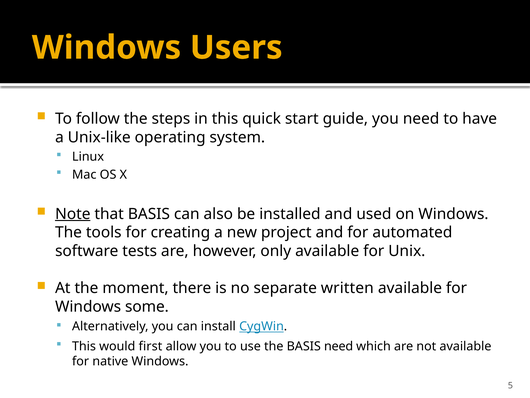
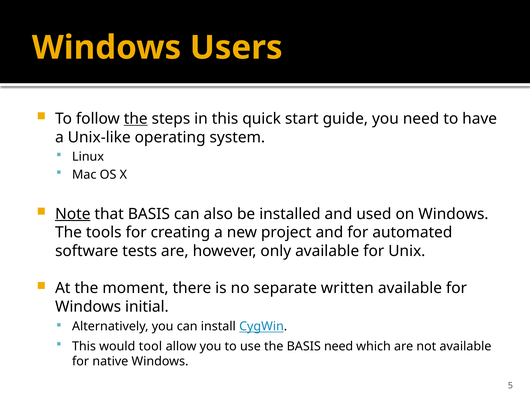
the at (136, 119) underline: none -> present
some: some -> initial
first: first -> tool
